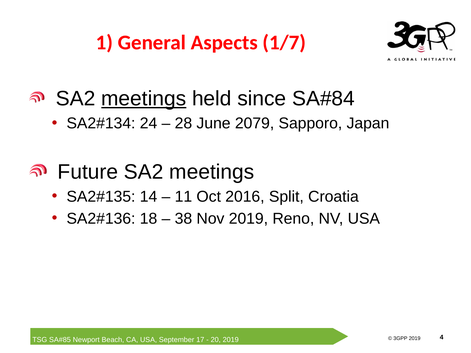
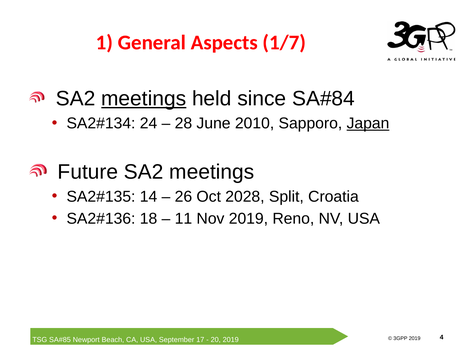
2079: 2079 -> 2010
Japan underline: none -> present
11: 11 -> 26
2016: 2016 -> 2028
38: 38 -> 11
